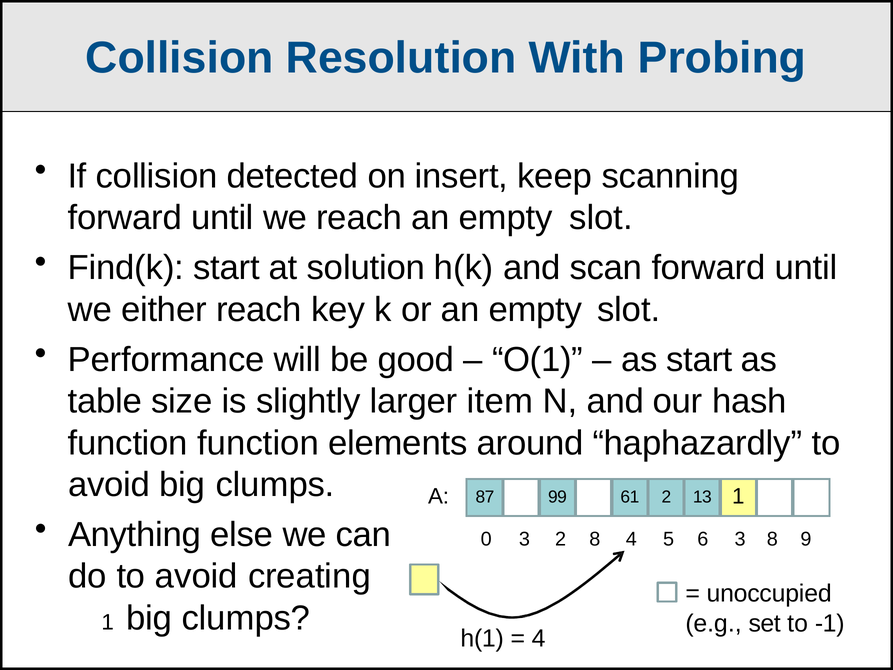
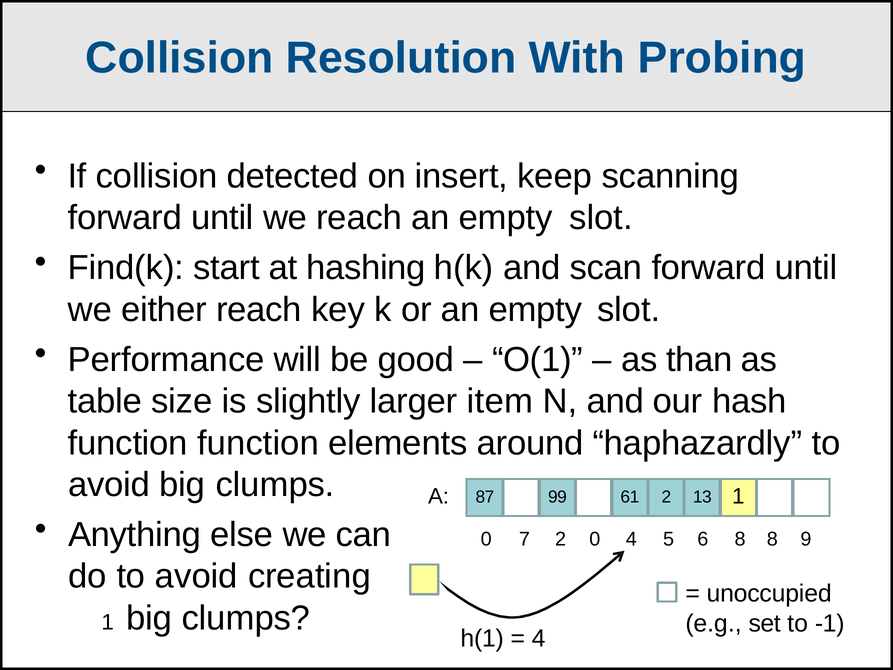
solution: solution -> hashing
as start: start -> than
0 3: 3 -> 7
2 8: 8 -> 0
6 3: 3 -> 8
